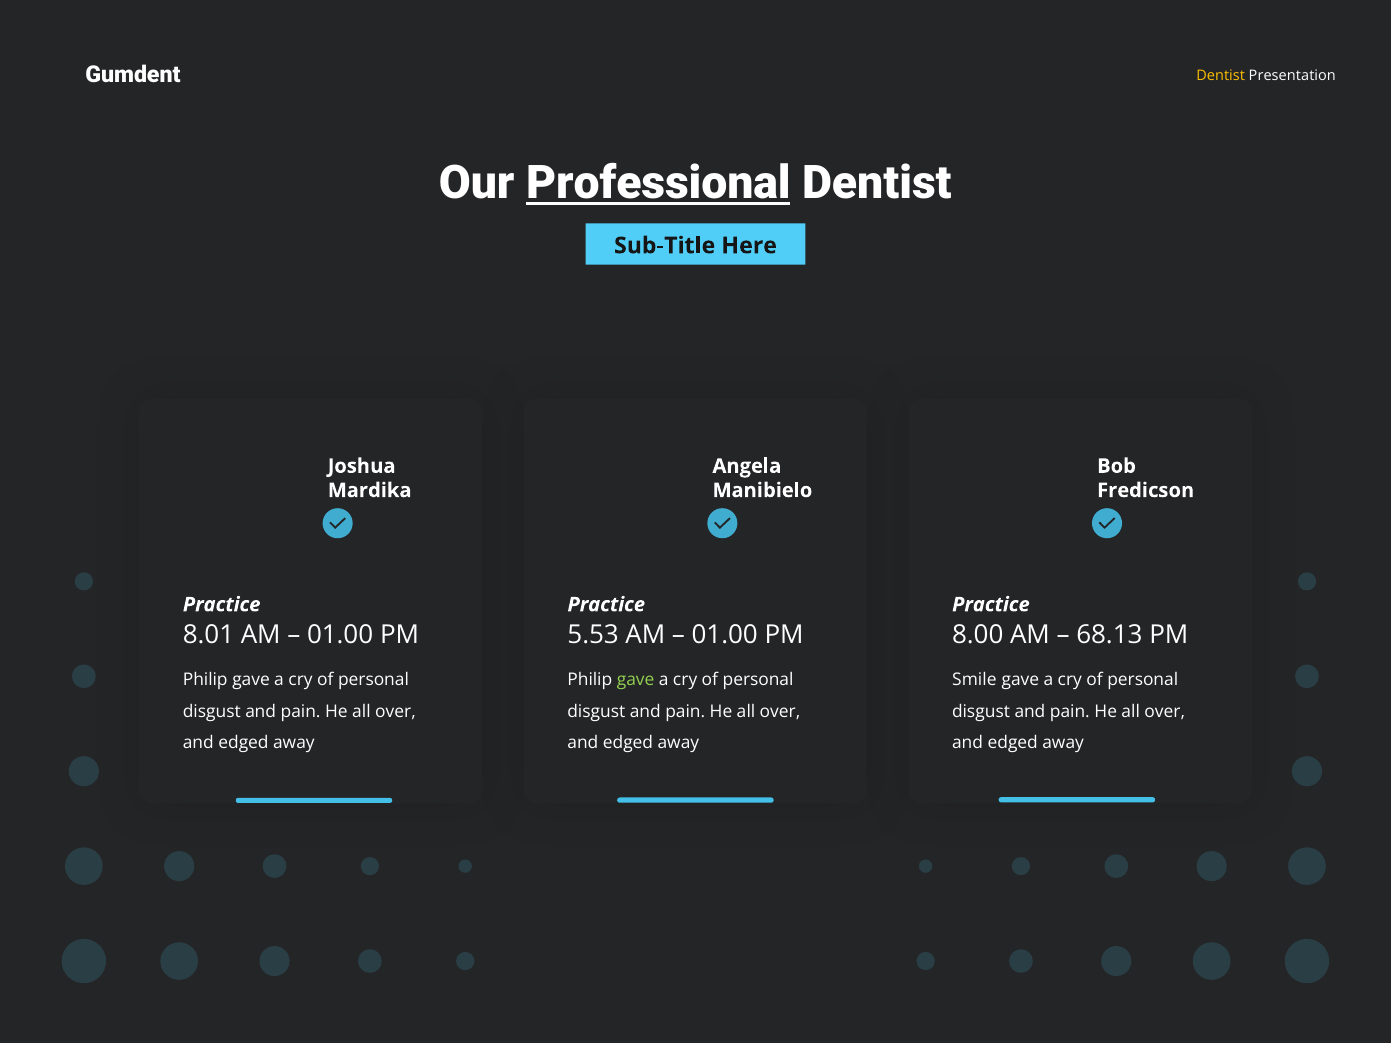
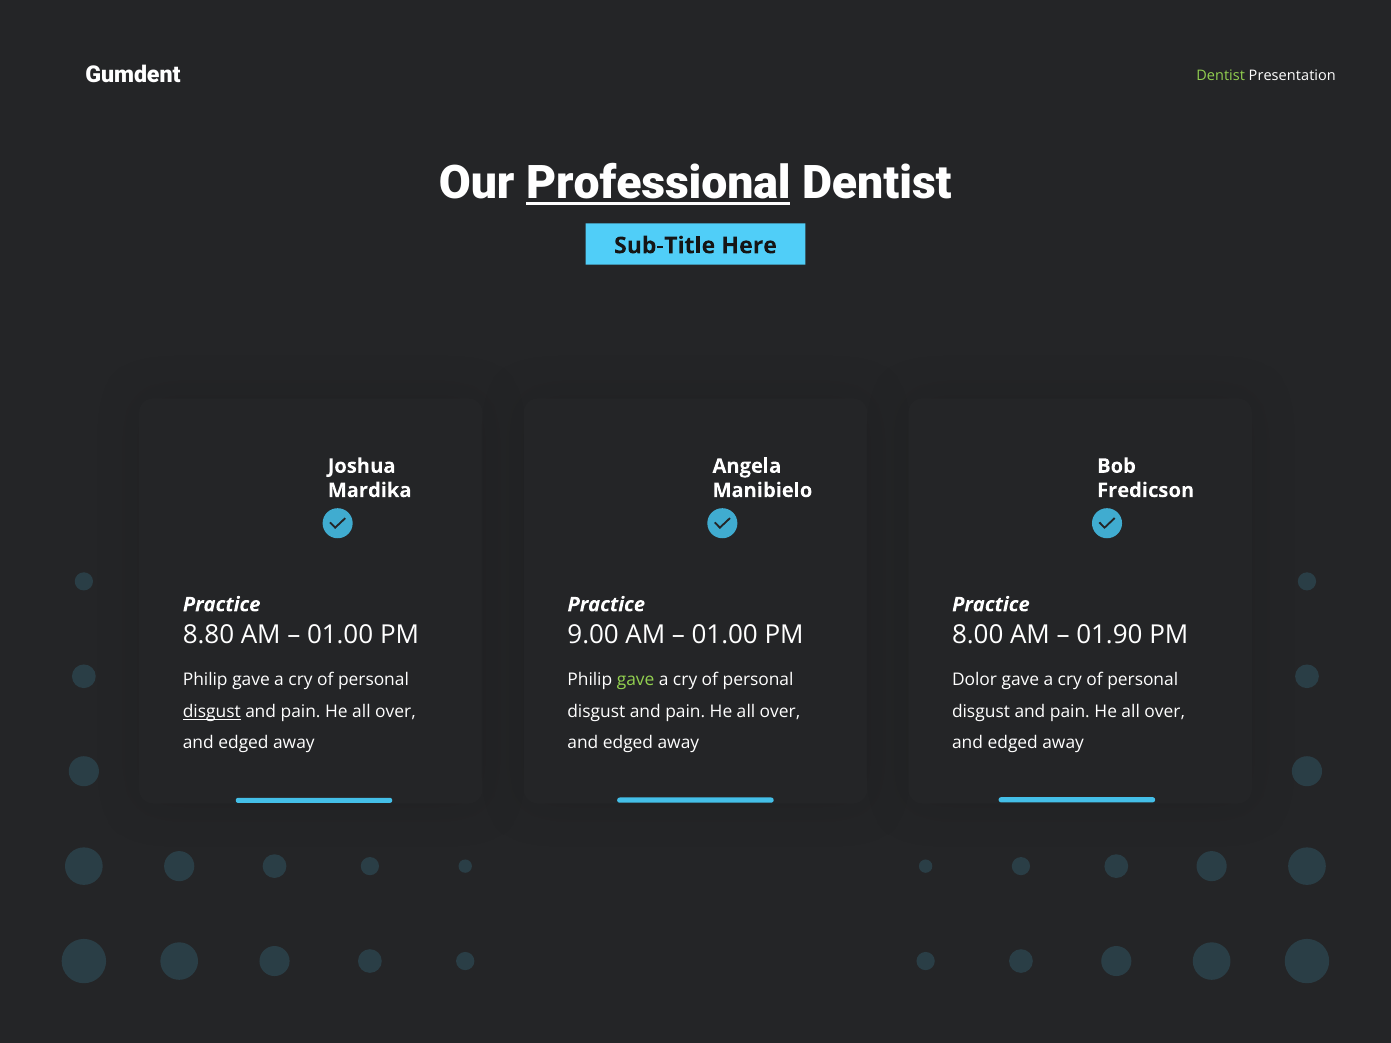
Dentist at (1221, 76) colour: yellow -> light green
8.01: 8.01 -> 8.80
5.53: 5.53 -> 9.00
68.13: 68.13 -> 01.90
Smile: Smile -> Dolor
disgust at (212, 712) underline: none -> present
